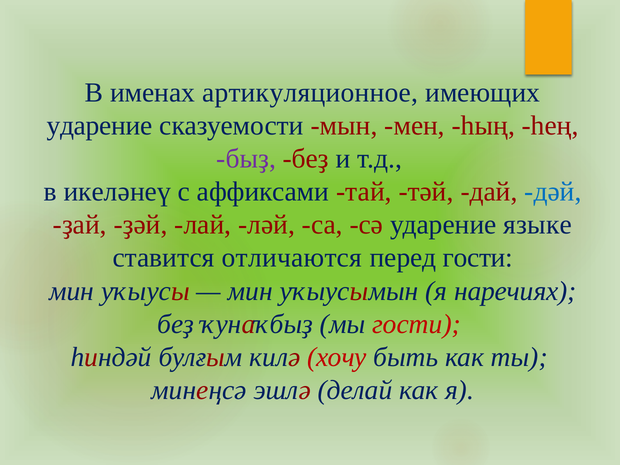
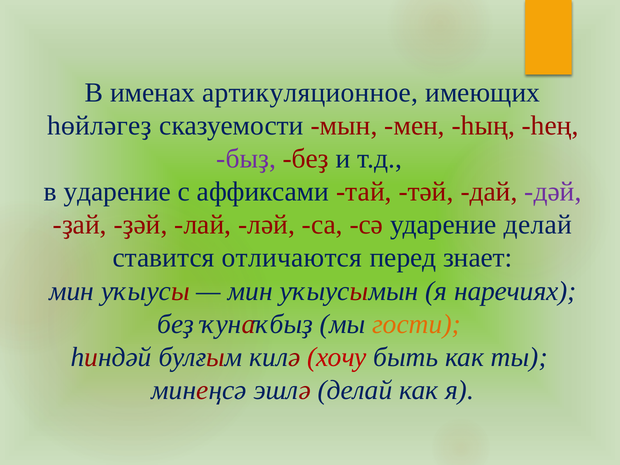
ударение at (100, 126): ударение -> һөйләгеҙ
в икеләнеү: икеләнеү -> ударение
дәй colour: blue -> purple
ударение языке: языке -> делай
перед гости: гости -> знает
гости at (417, 324) colour: red -> orange
